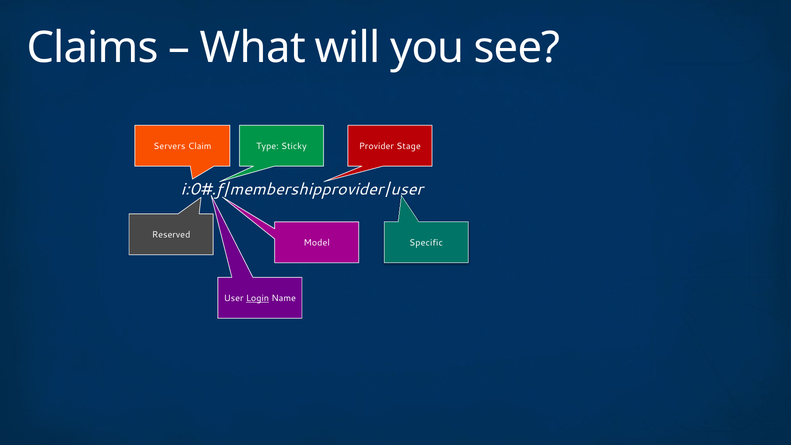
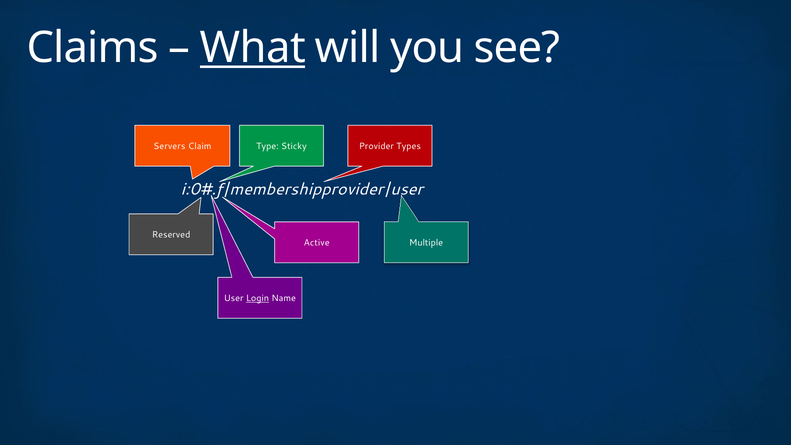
What underline: none -> present
Stage: Stage -> Types
Model: Model -> Active
Specific: Specific -> Multiple
